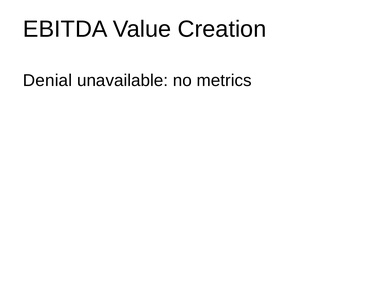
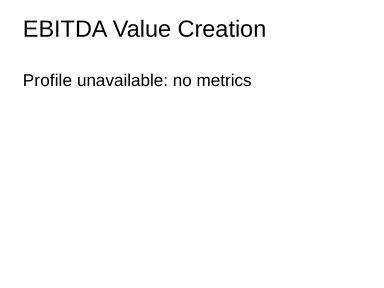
Denial: Denial -> Profile
